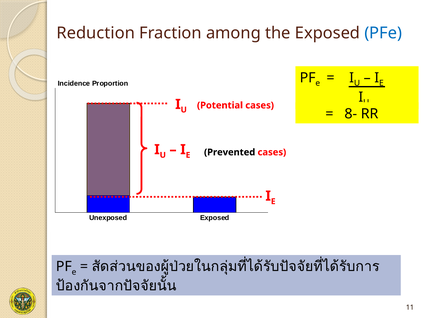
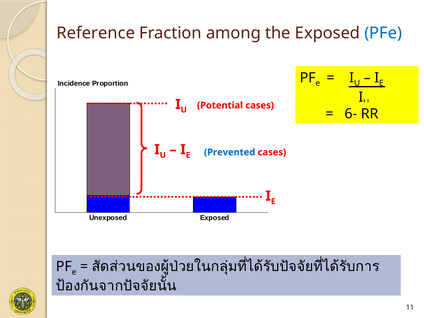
Reduction: Reduction -> Reference
8-: 8- -> 6-
Prevented colour: black -> blue
